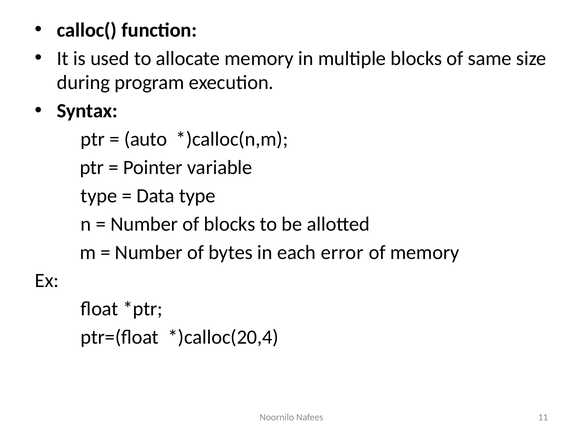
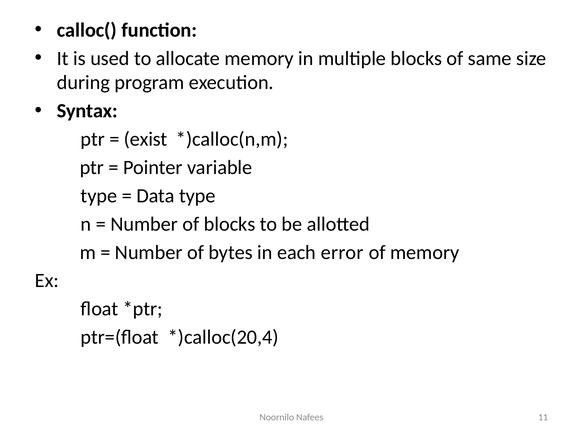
auto: auto -> exist
